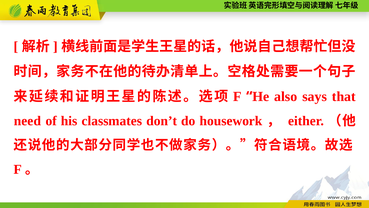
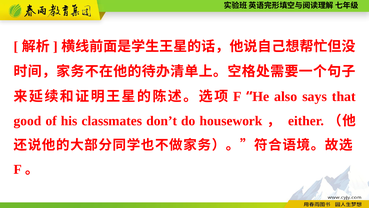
need: need -> good
